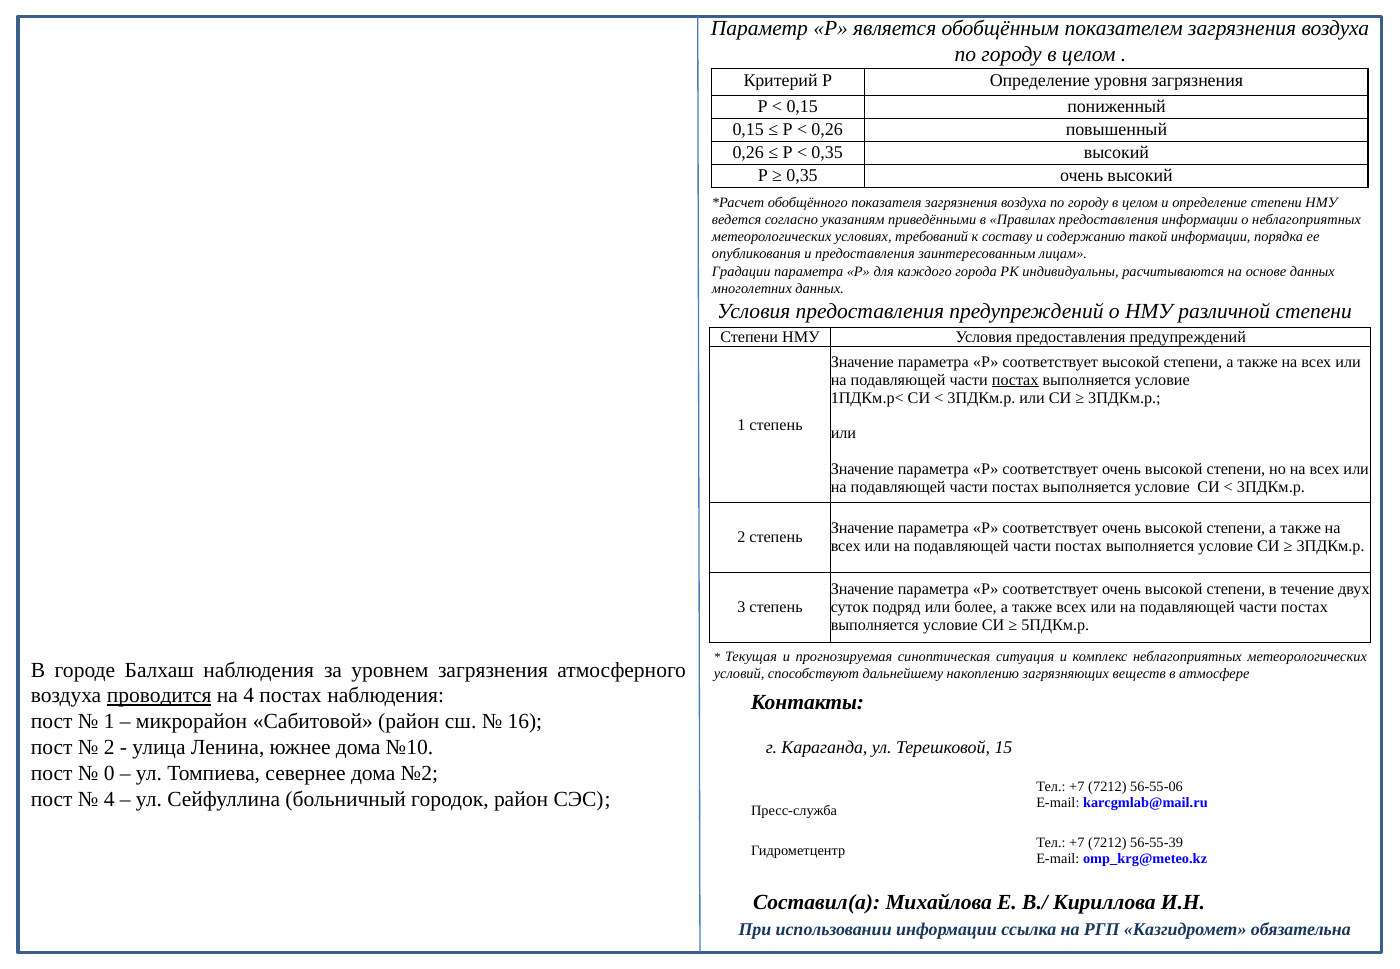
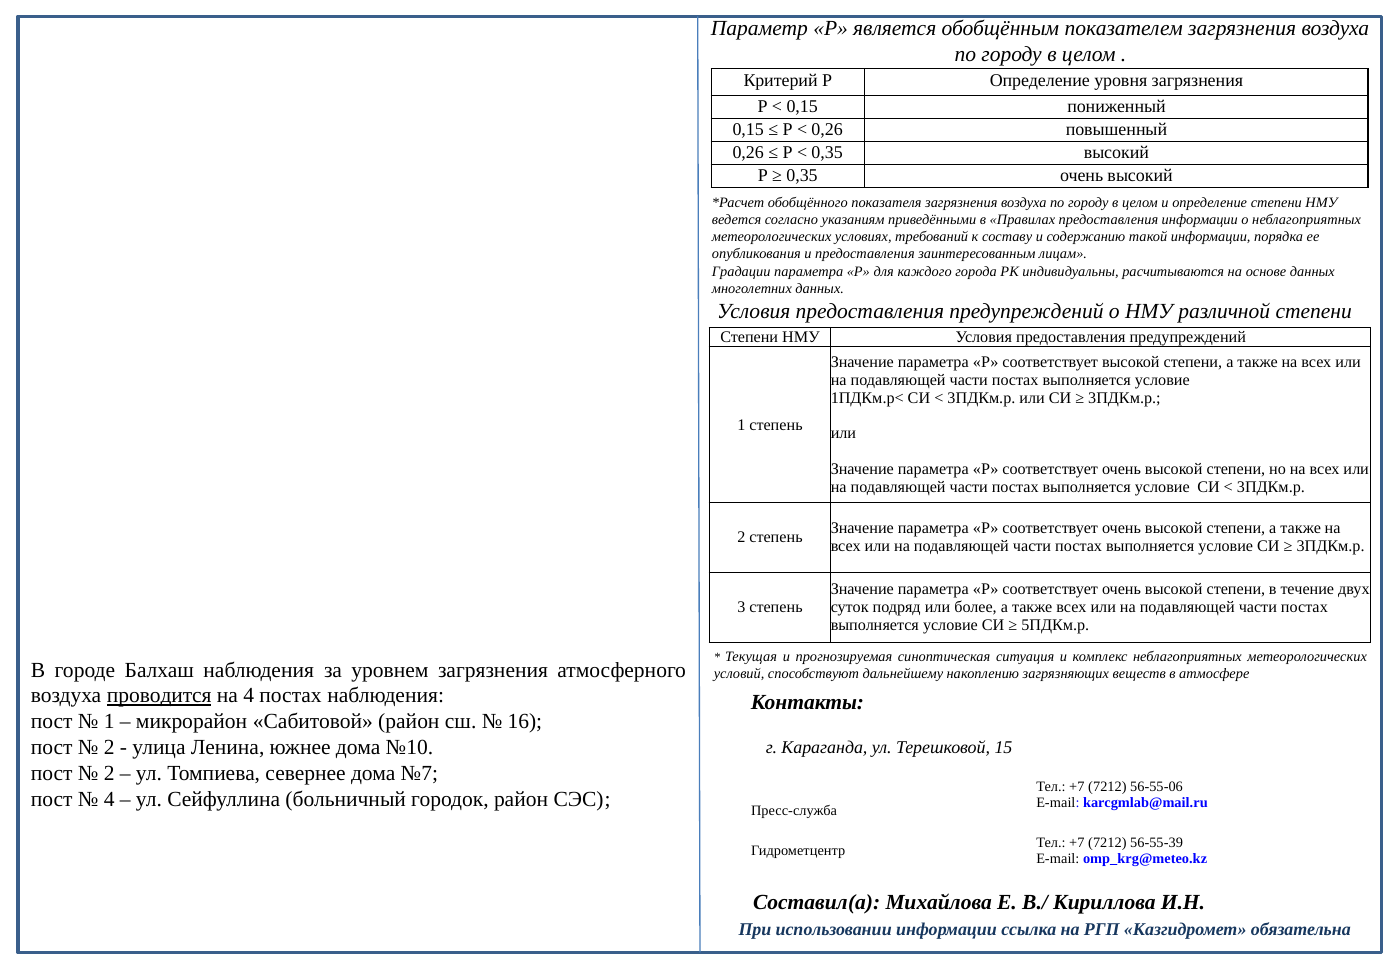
постах at (1015, 380) underline: present -> none
0 at (109, 774): 0 -> 2
№2: №2 -> №7
